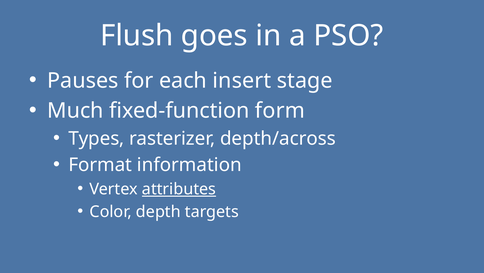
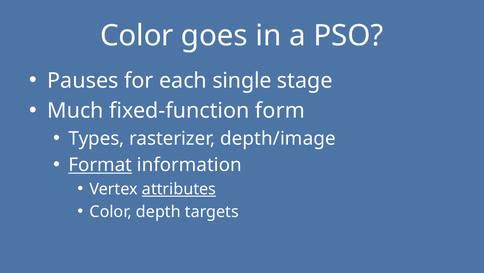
Flush at (137, 36): Flush -> Color
insert: insert -> single
depth/across: depth/across -> depth/image
Format underline: none -> present
